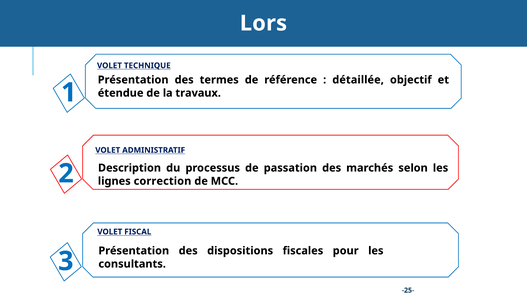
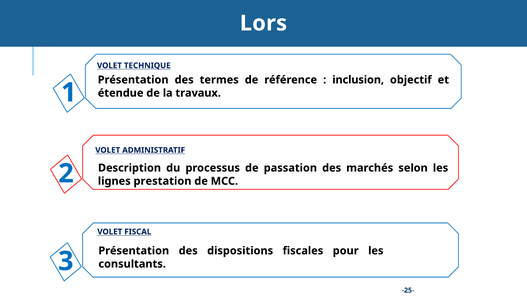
détaillée: détaillée -> inclusion
correction: correction -> prestation
